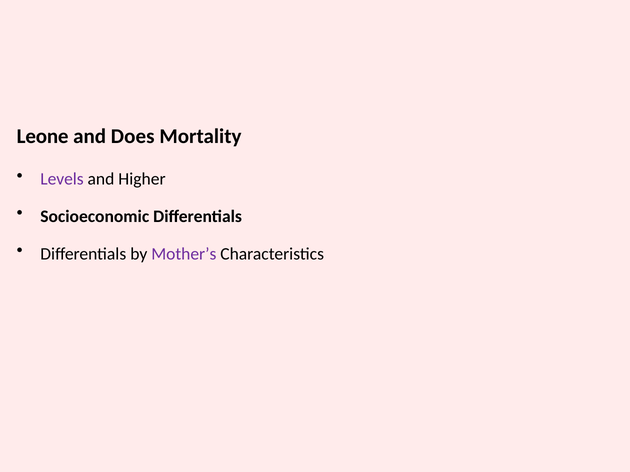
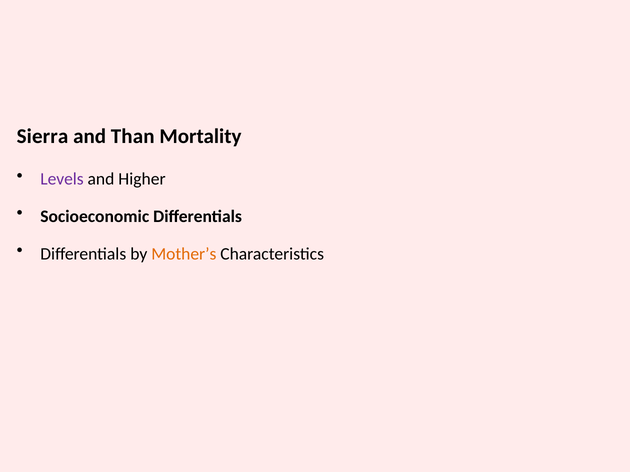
Leone: Leone -> Sierra
Does: Does -> Than
Mother’s colour: purple -> orange
